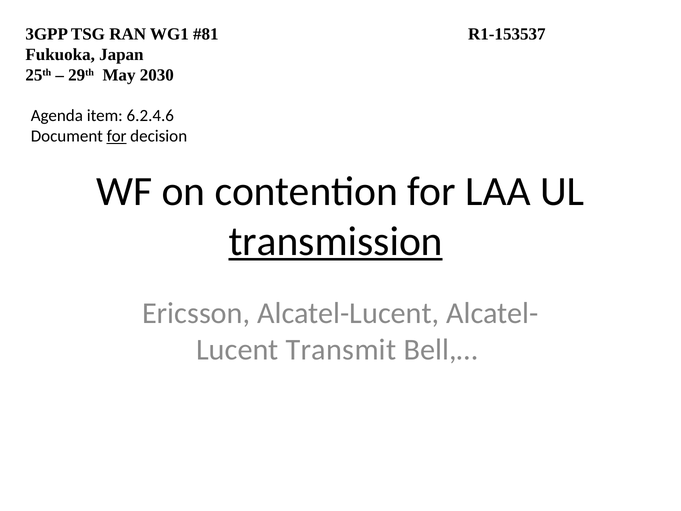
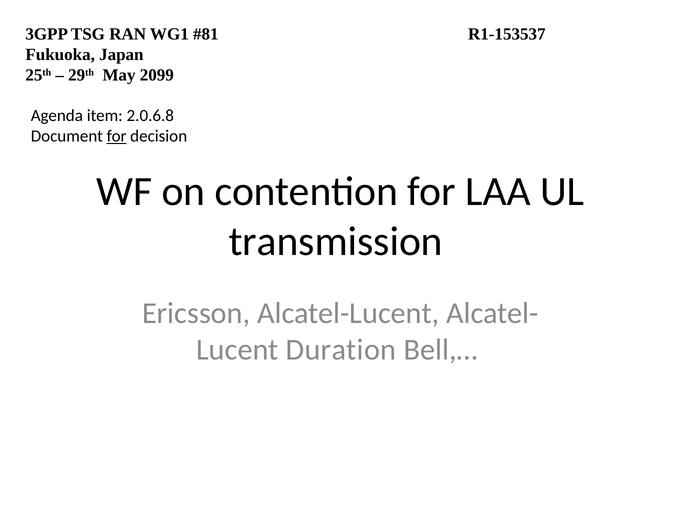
2030: 2030 -> 2099
6.2.4.6: 6.2.4.6 -> 2.0.6.8
transmission underline: present -> none
Transmit: Transmit -> Duration
